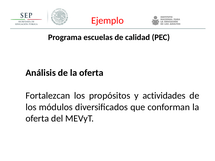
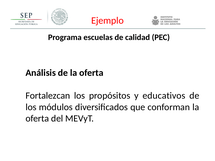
actividades: actividades -> educativos
